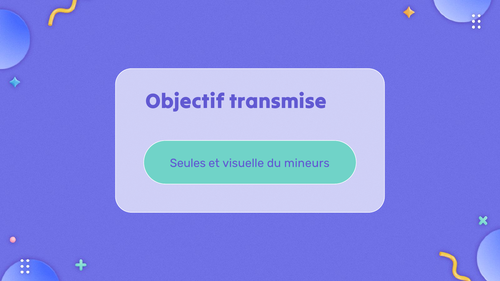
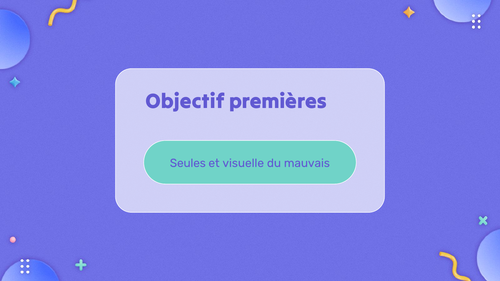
transmise: transmise -> premières
mineurs: mineurs -> mauvais
